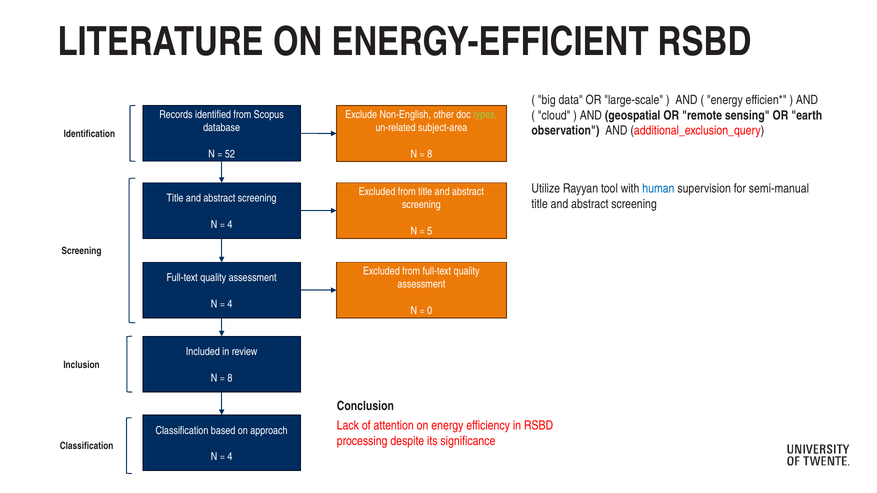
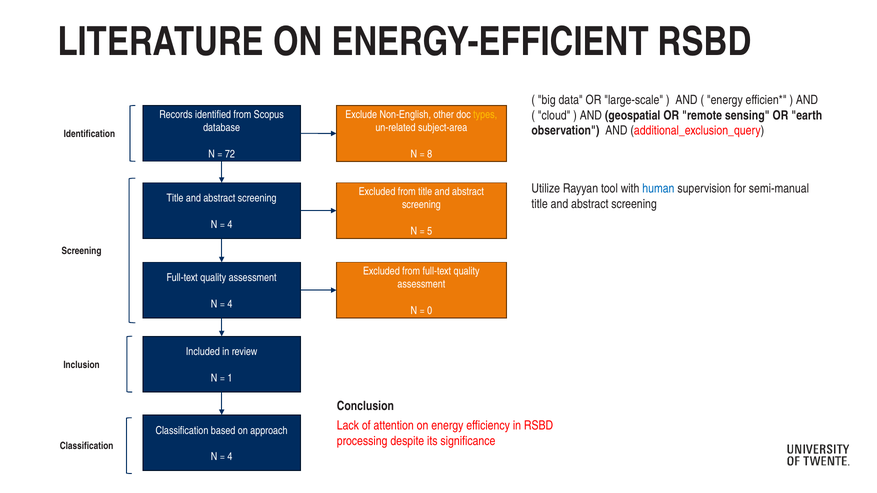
types colour: light green -> yellow
52: 52 -> 72
8 at (230, 378): 8 -> 1
